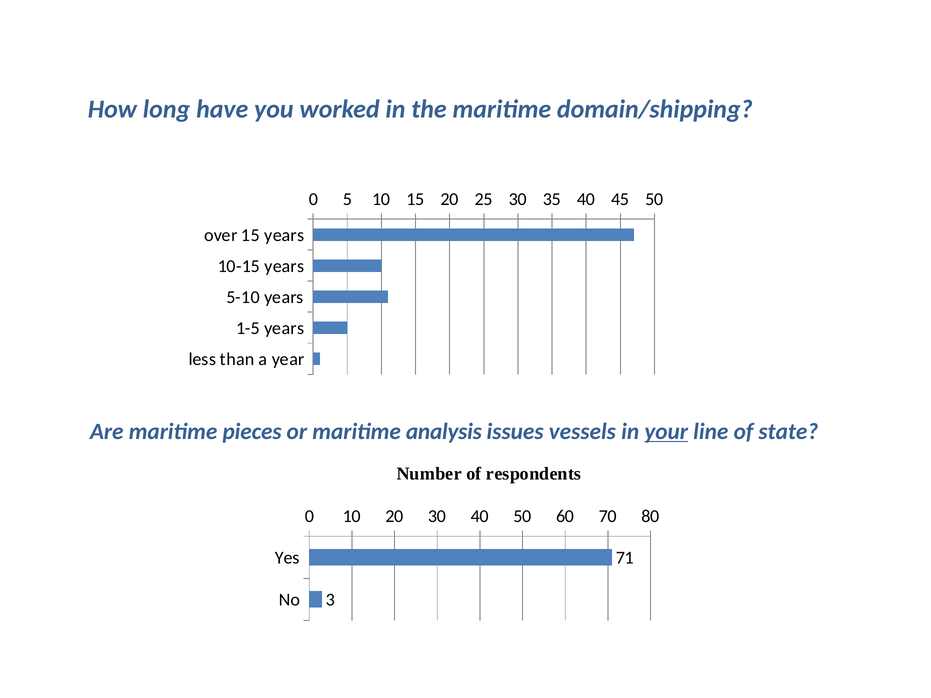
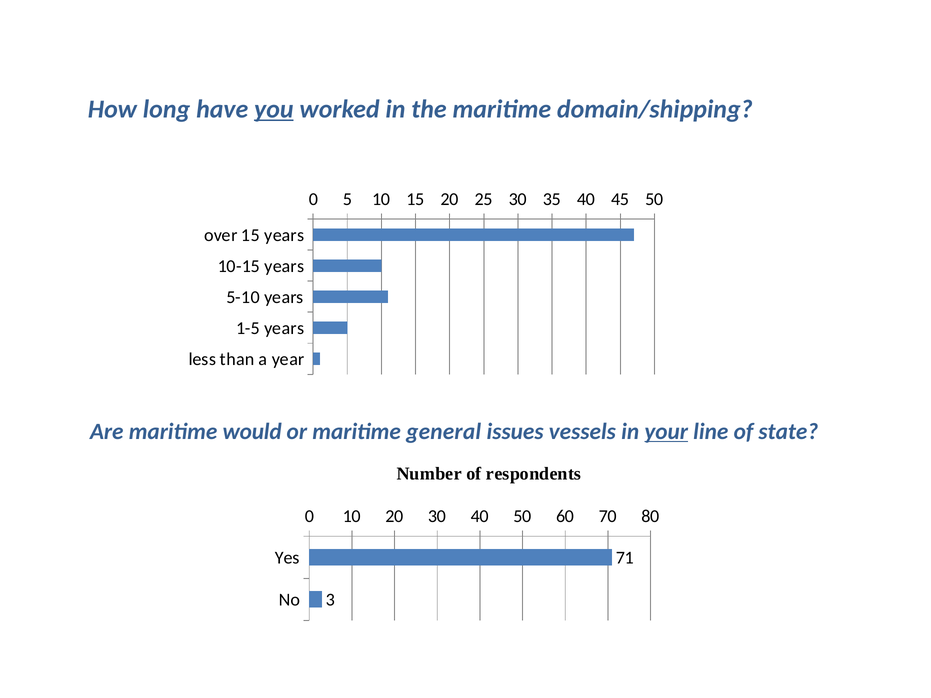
you underline: none -> present
pieces: pieces -> would
analysis: analysis -> general
